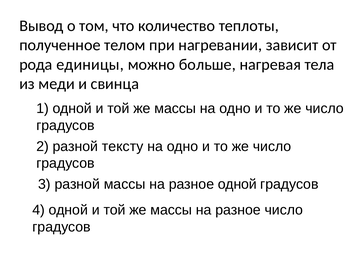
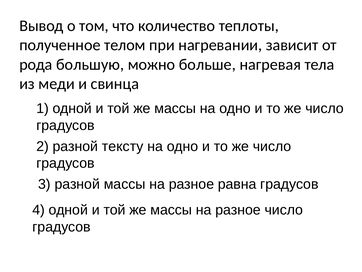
единицы: единицы -> большую
разное одной: одной -> равна
